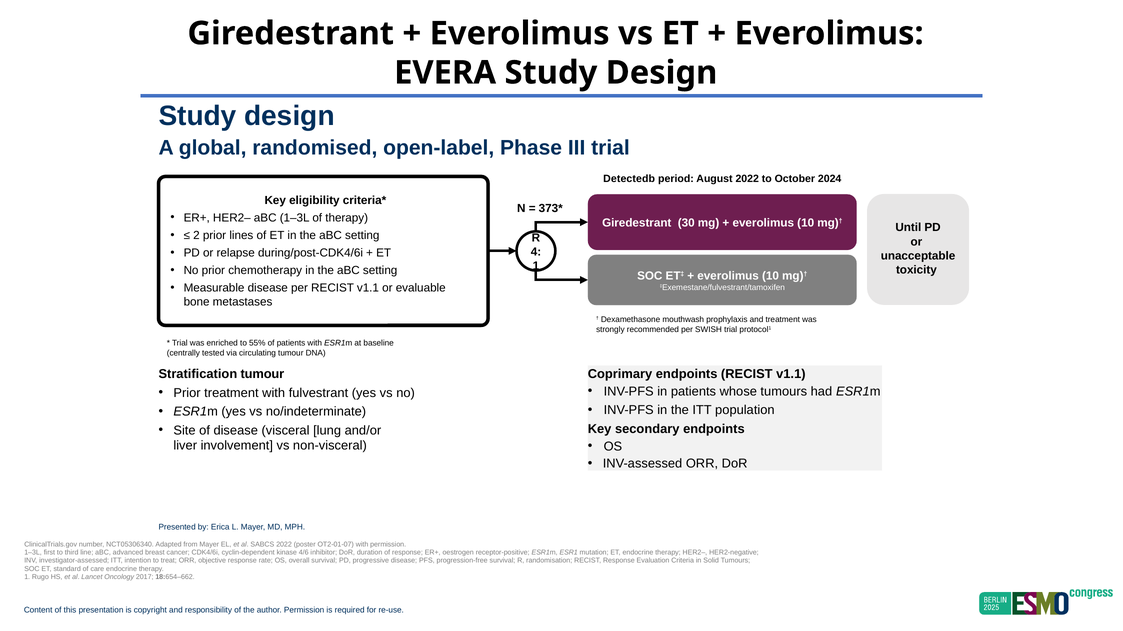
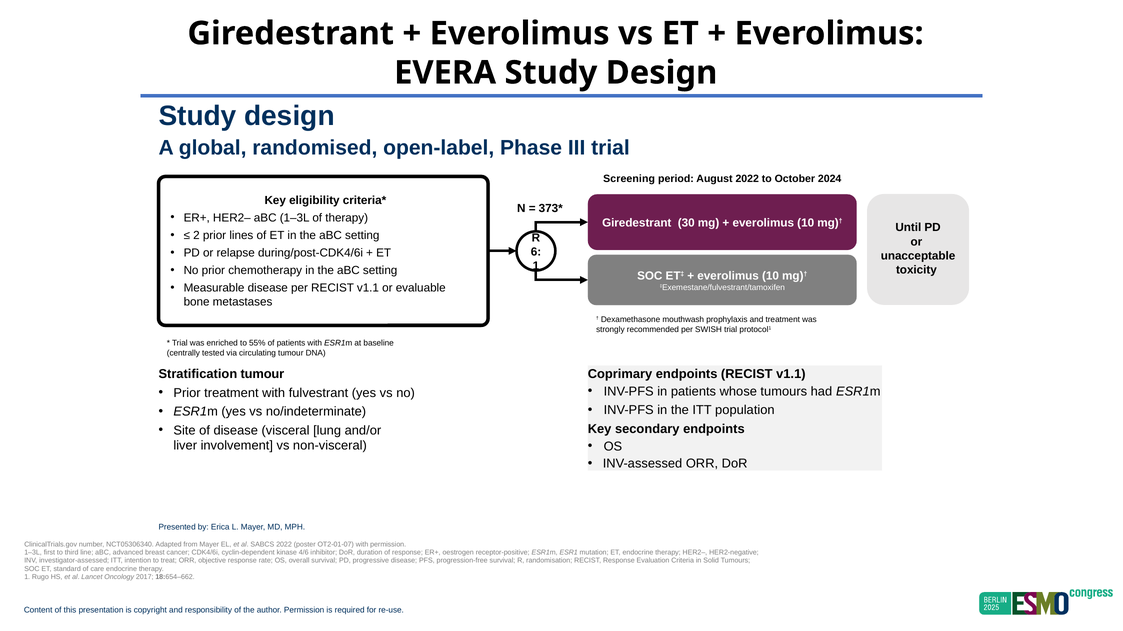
Detectedb: Detectedb -> Screening
4: 4 -> 6
